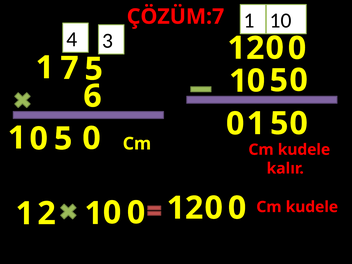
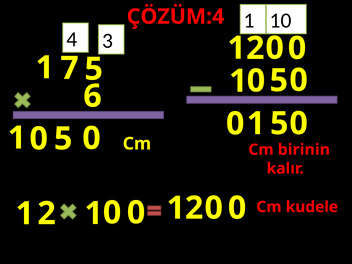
ÇÖZÜM:7: ÇÖZÜM:7 -> ÇÖZÜM:4
kudele at (304, 150): kudele -> birinin
